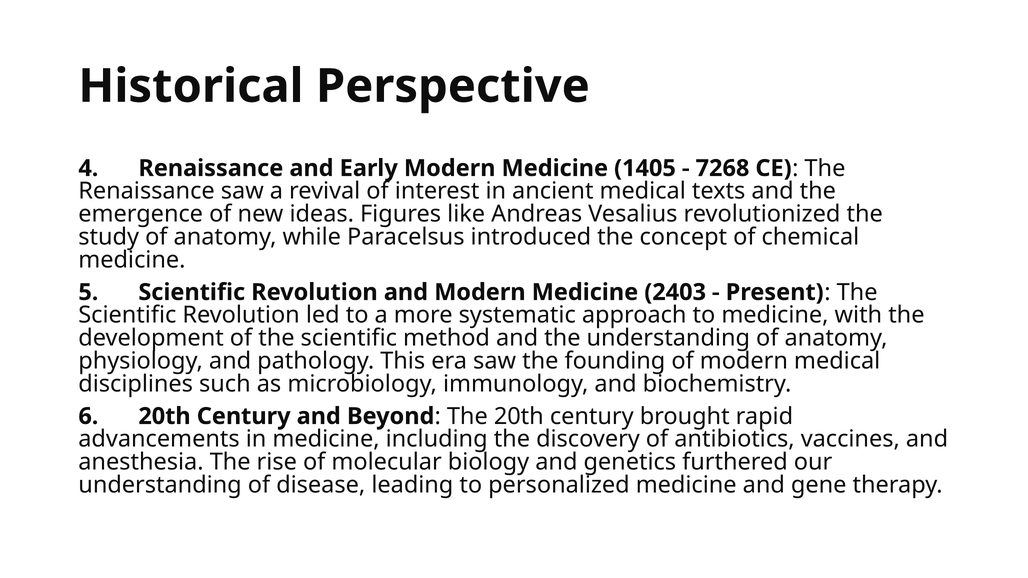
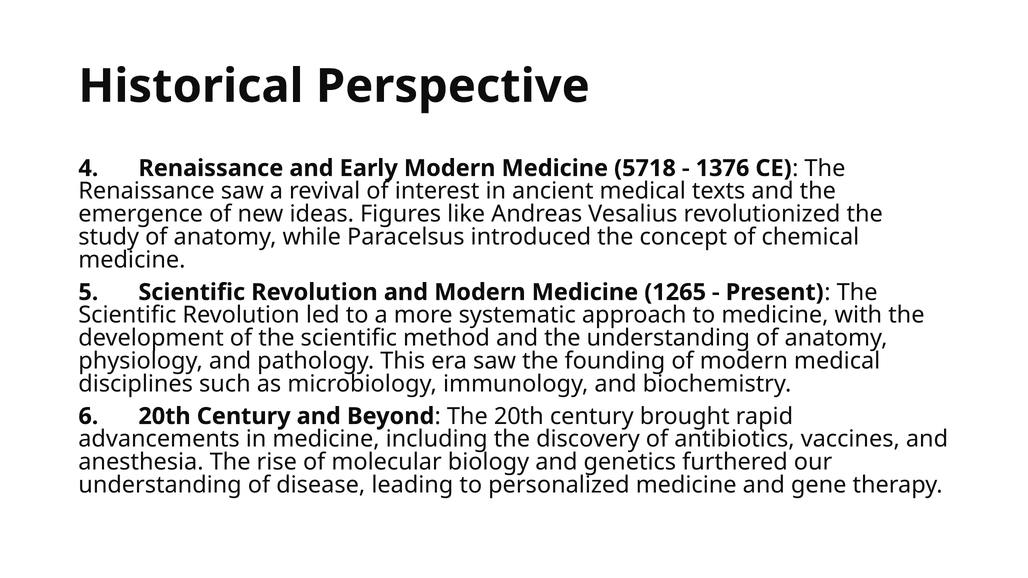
1405: 1405 -> 5718
7268: 7268 -> 1376
2403: 2403 -> 1265
